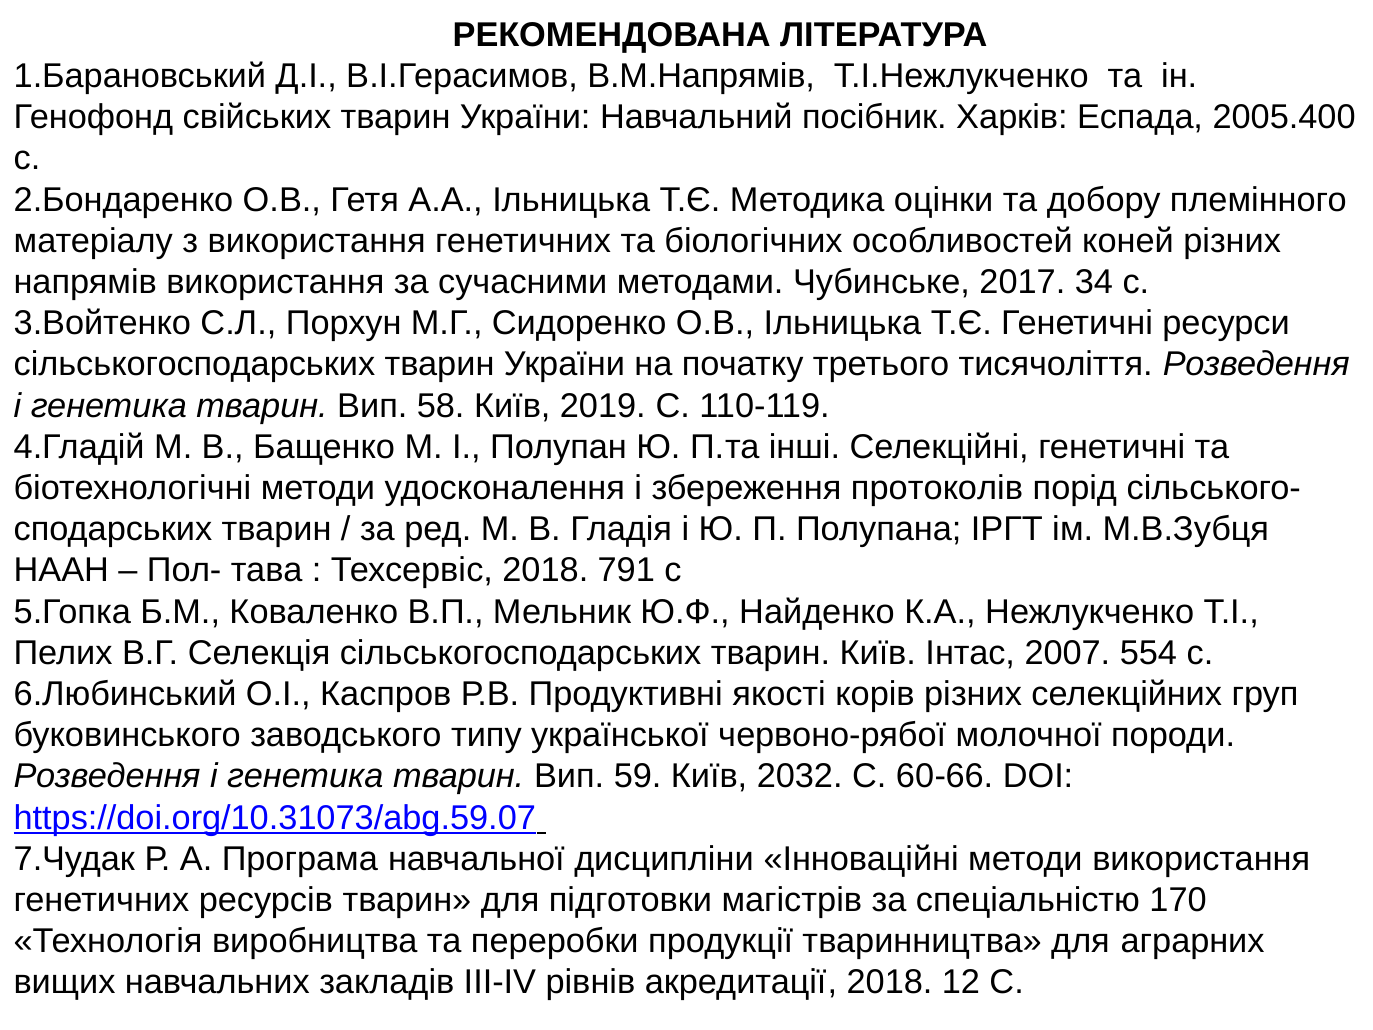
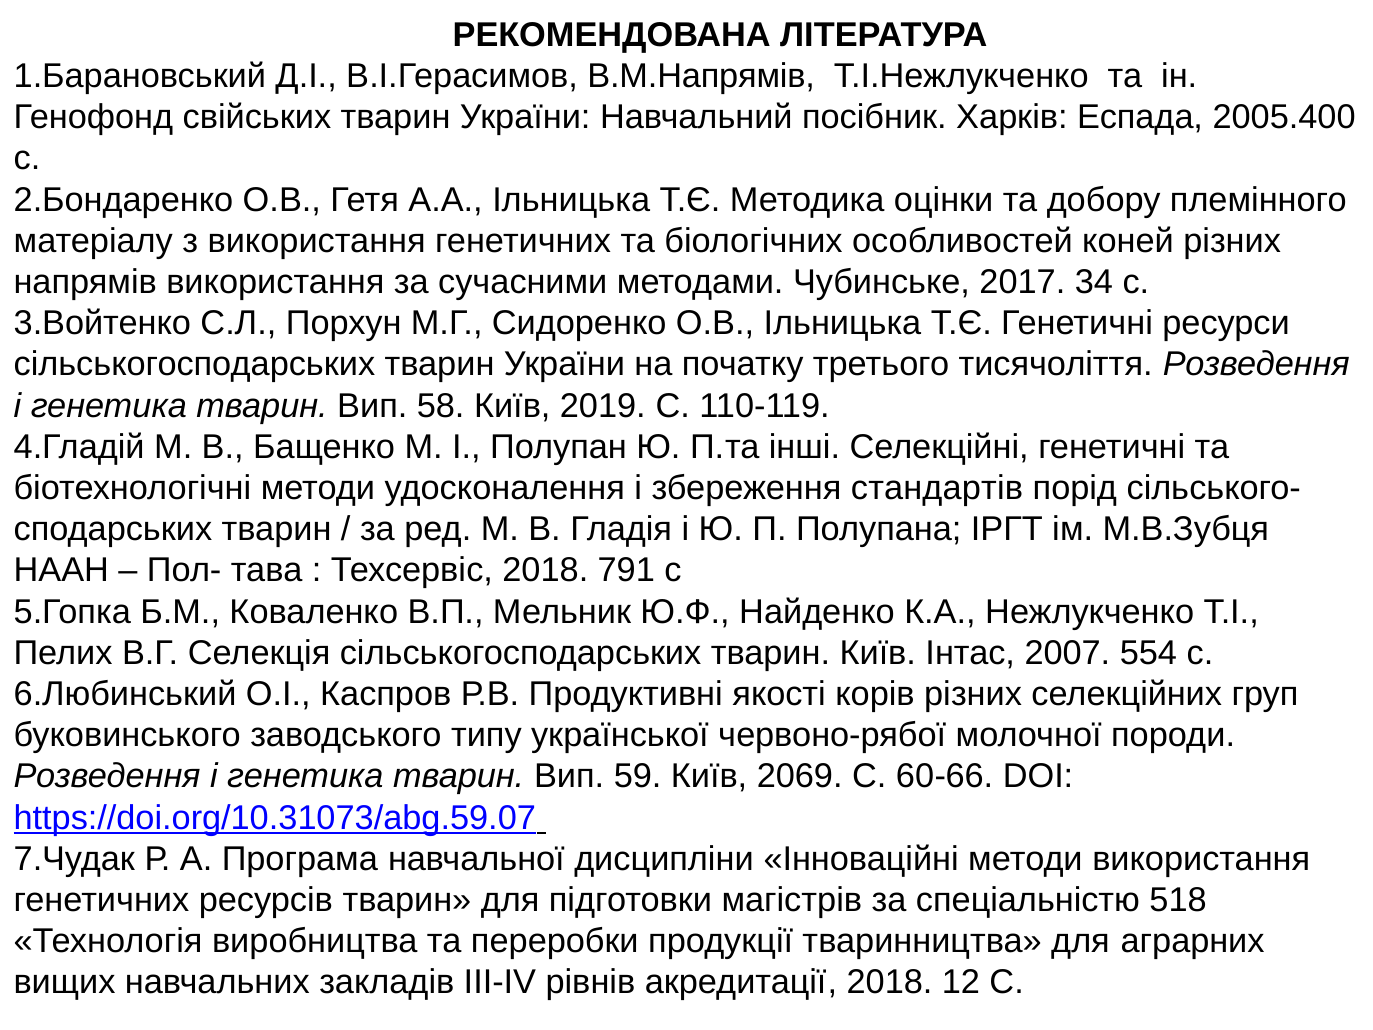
протоколів: протоколів -> стандартів
2032: 2032 -> 2069
170: 170 -> 518
